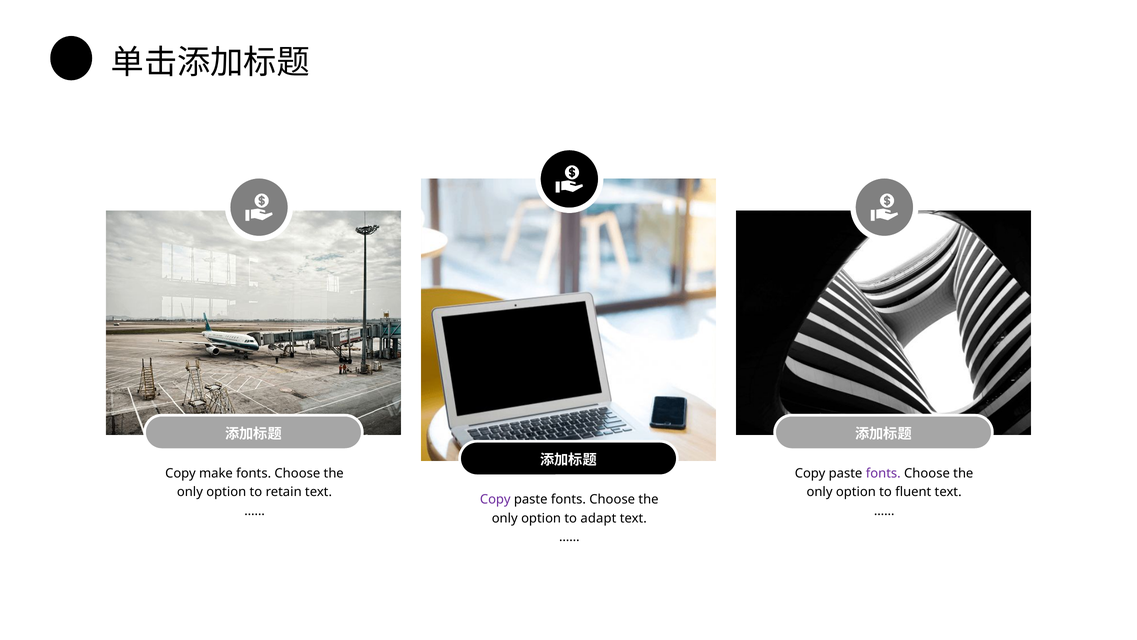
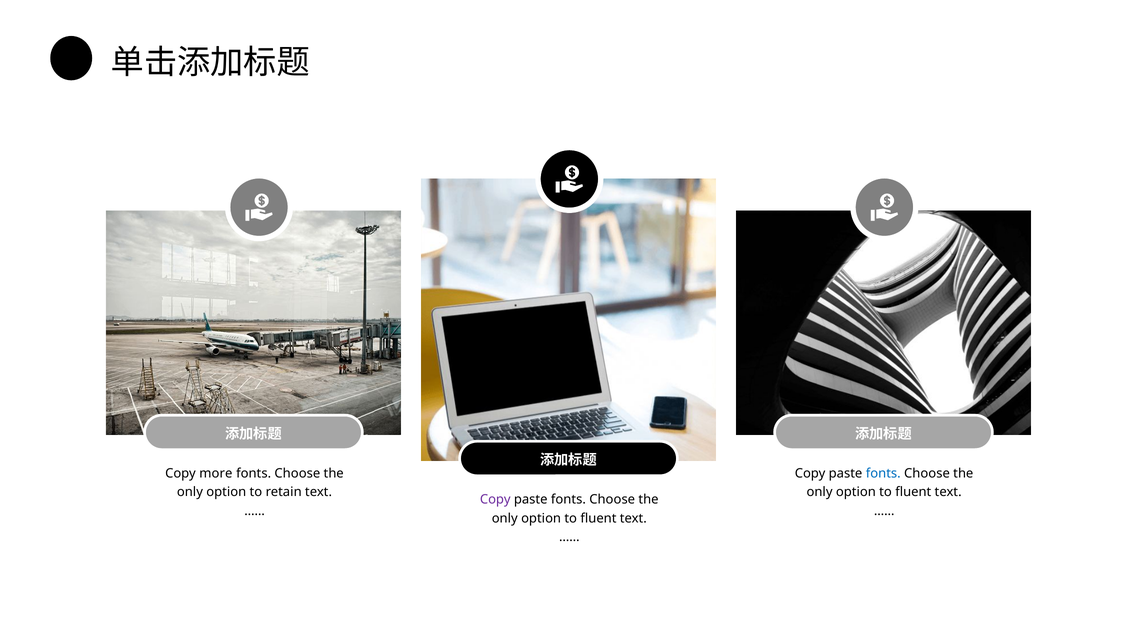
make: make -> more
fonts at (883, 473) colour: purple -> blue
adapt at (598, 518): adapt -> fluent
